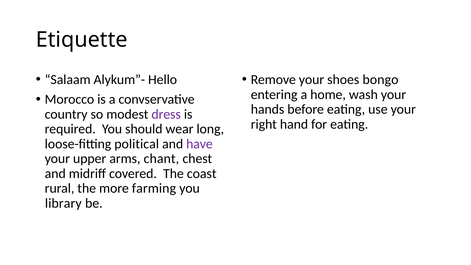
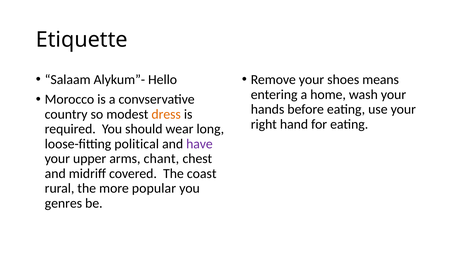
bongo: bongo -> means
dress colour: purple -> orange
farming: farming -> popular
library: library -> genres
